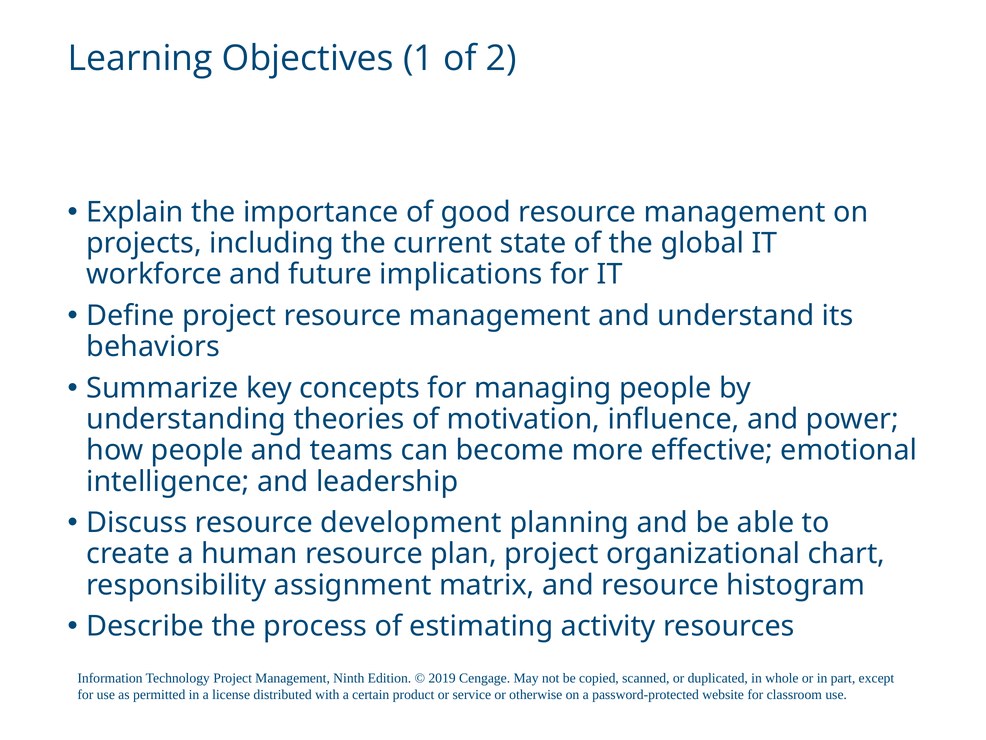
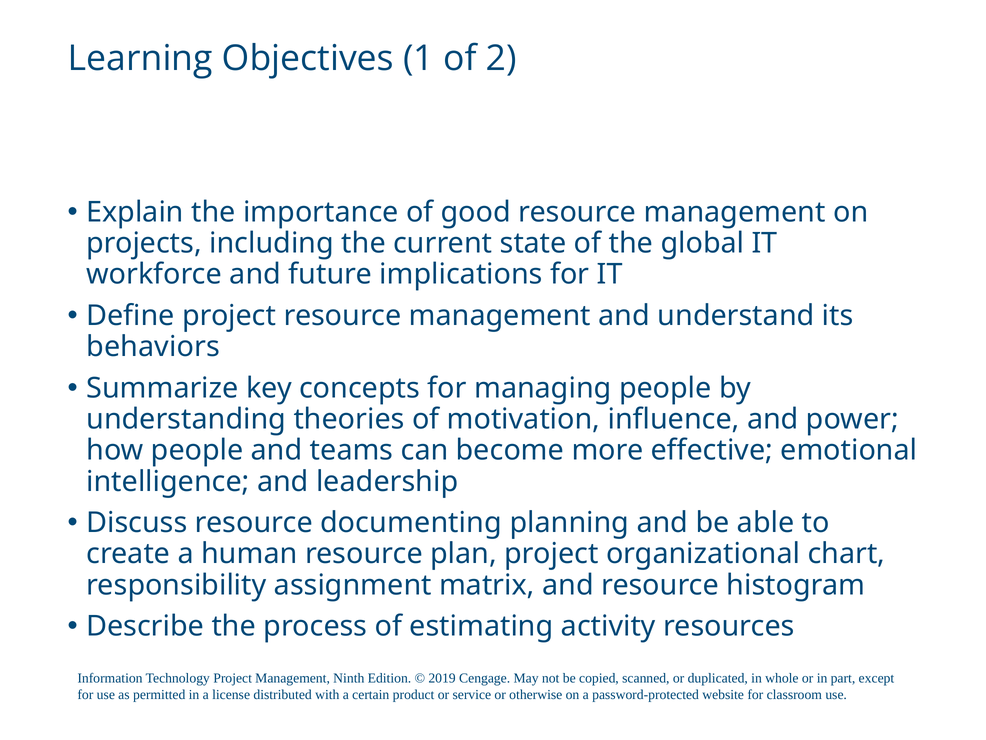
development: development -> documenting
